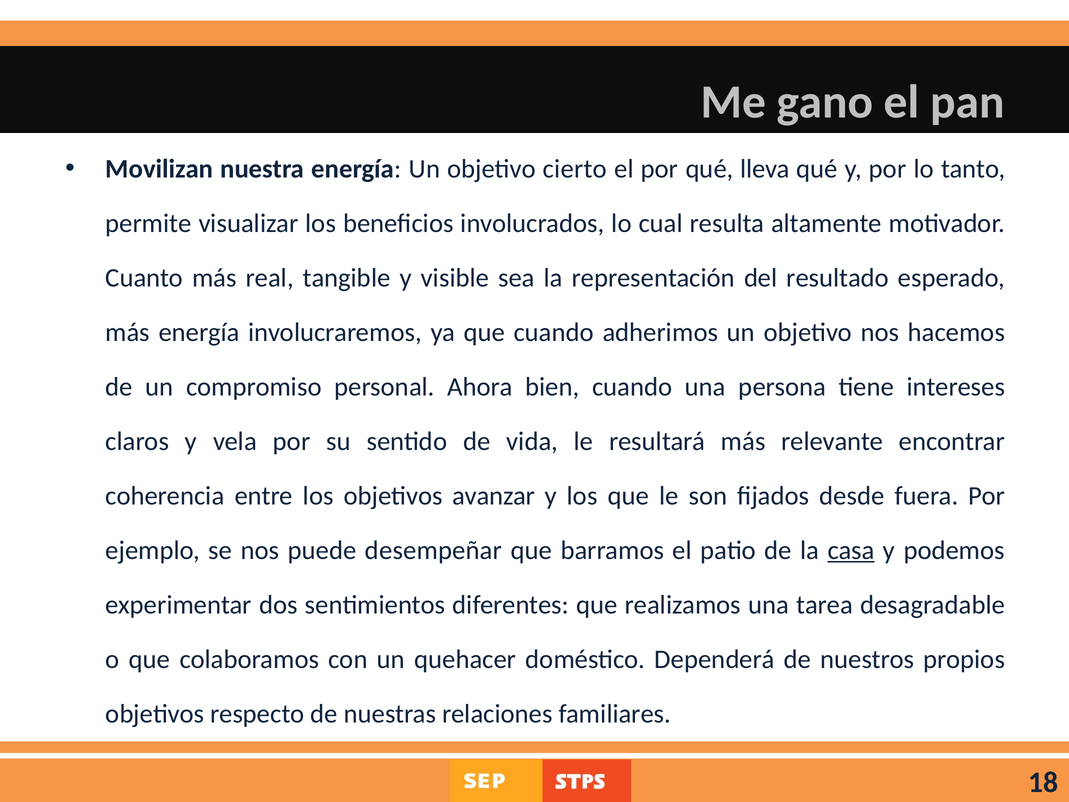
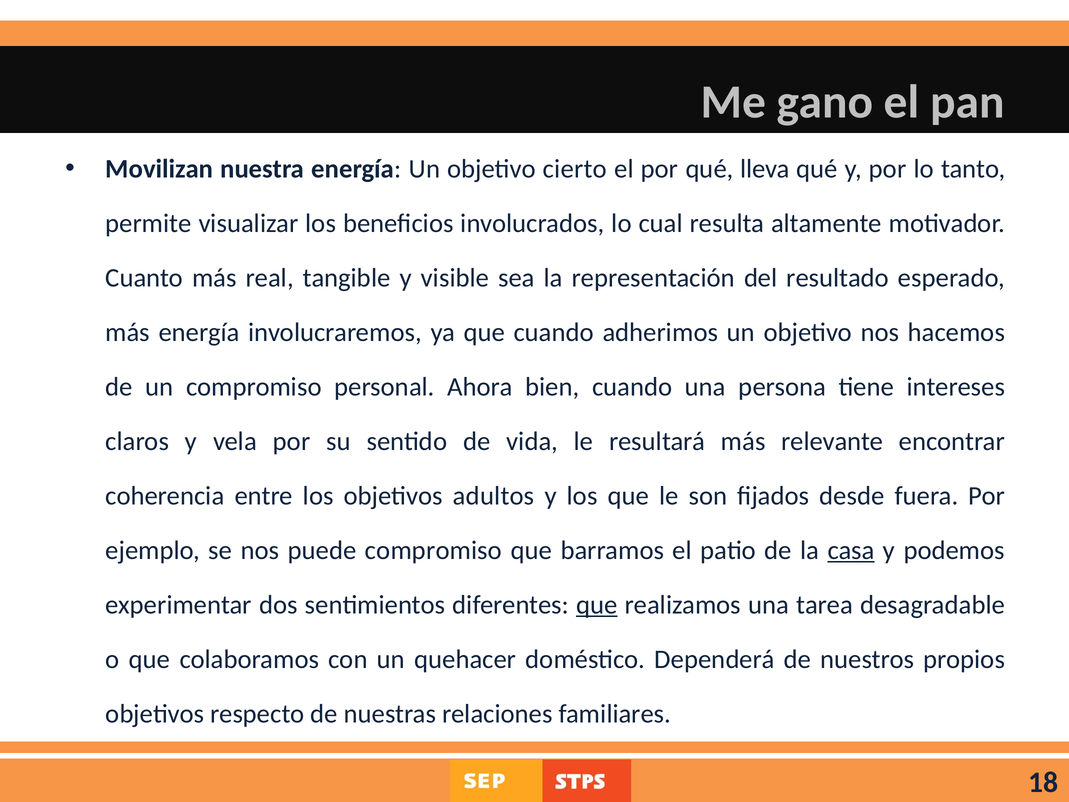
avanzar: avanzar -> adultos
puede desempeñar: desempeñar -> compromiso
que at (597, 605) underline: none -> present
